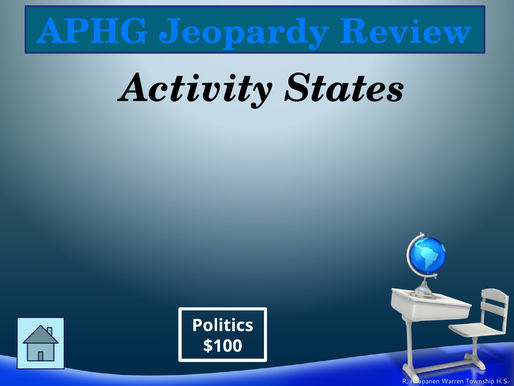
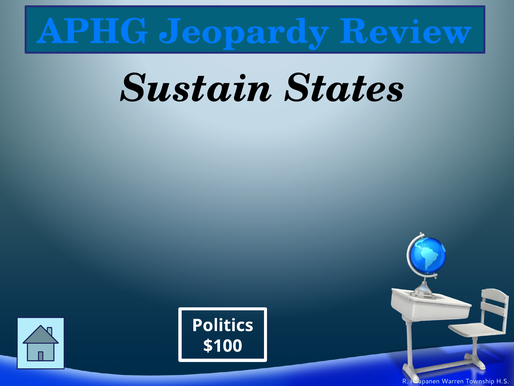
Activity: Activity -> Sustain
